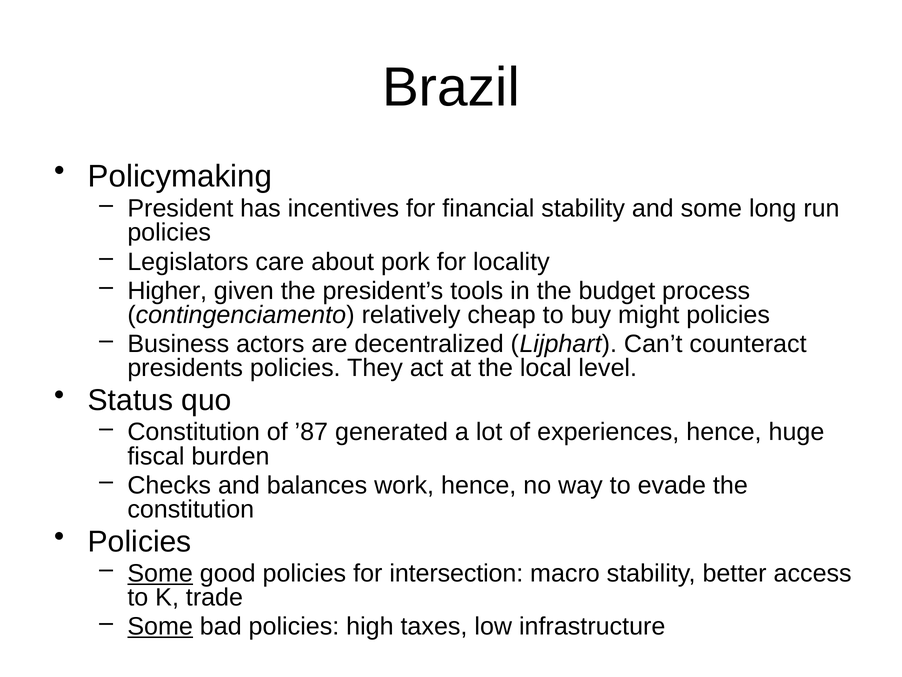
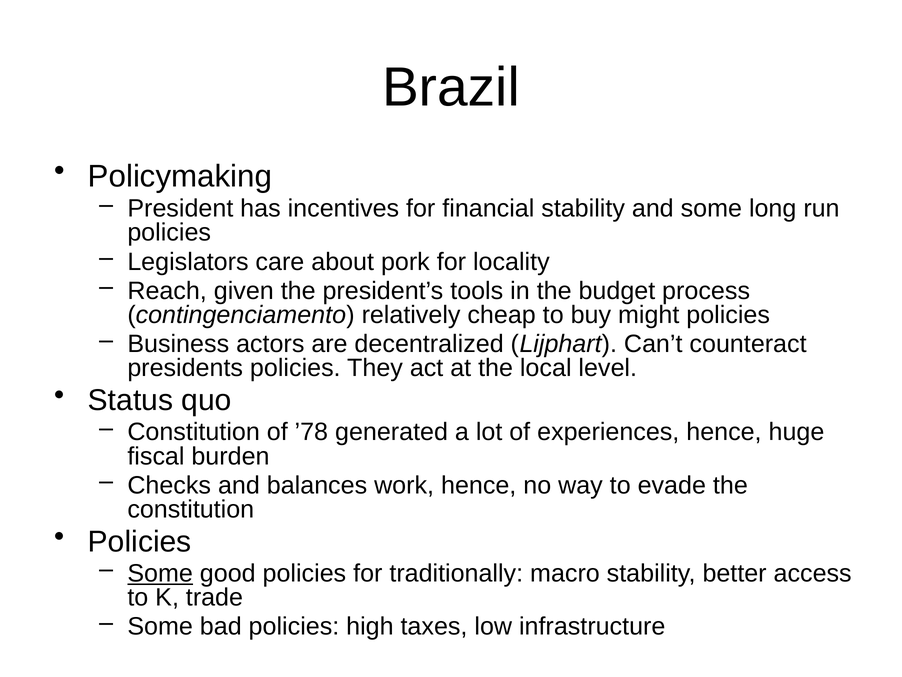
Higher: Higher -> Reach
’87: ’87 -> ’78
intersection: intersection -> traditionally
Some at (160, 626) underline: present -> none
